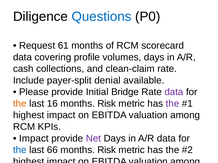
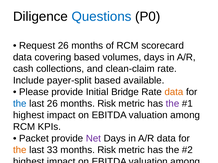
Request 61: 61 -> 26
covering profile: profile -> based
payer-split denial: denial -> based
data at (174, 92) colour: purple -> orange
the at (20, 104) colour: orange -> blue
last 16: 16 -> 26
Impact at (34, 139): Impact -> Packet
the at (20, 150) colour: blue -> orange
66: 66 -> 33
